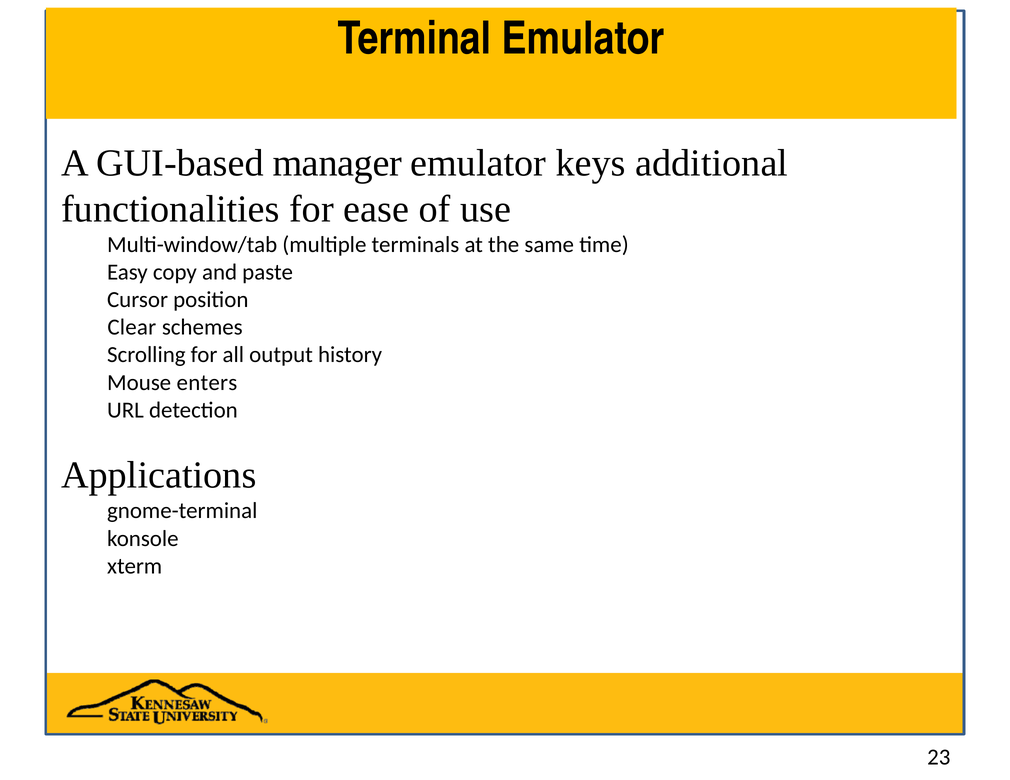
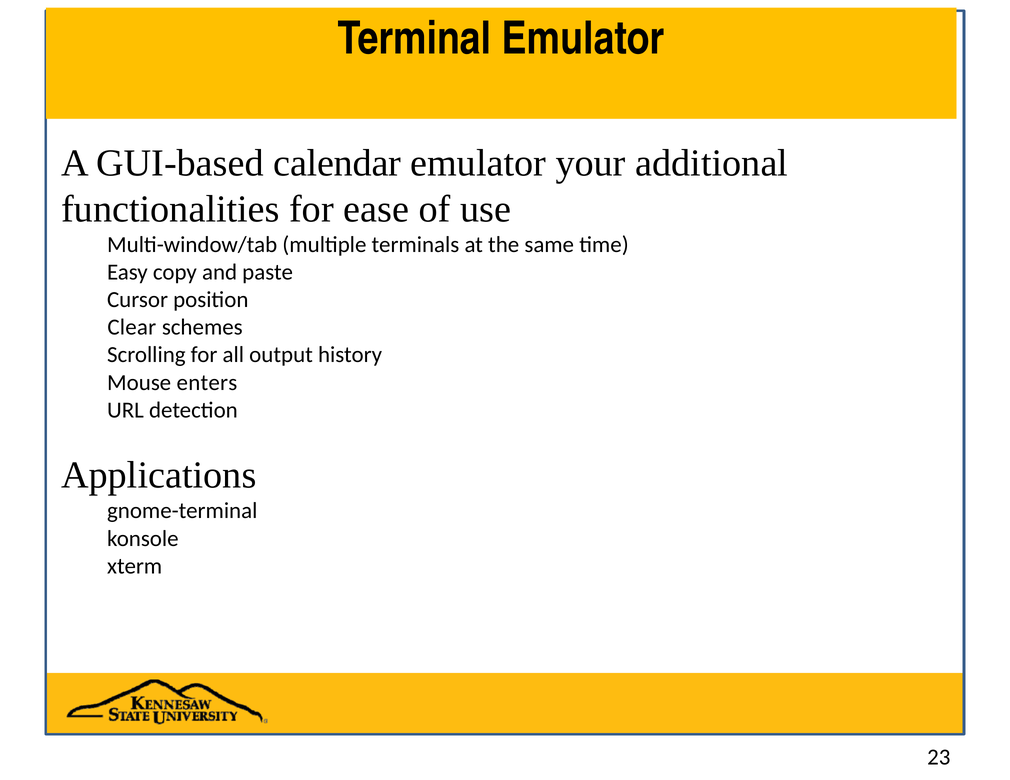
manager: manager -> calendar
keys: keys -> your
